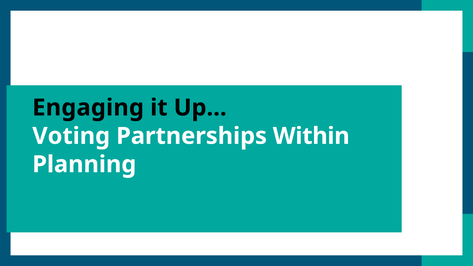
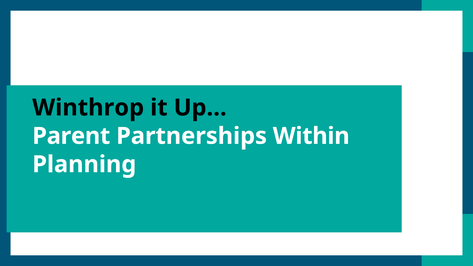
Engaging: Engaging -> Winthrop
Voting: Voting -> Parent
